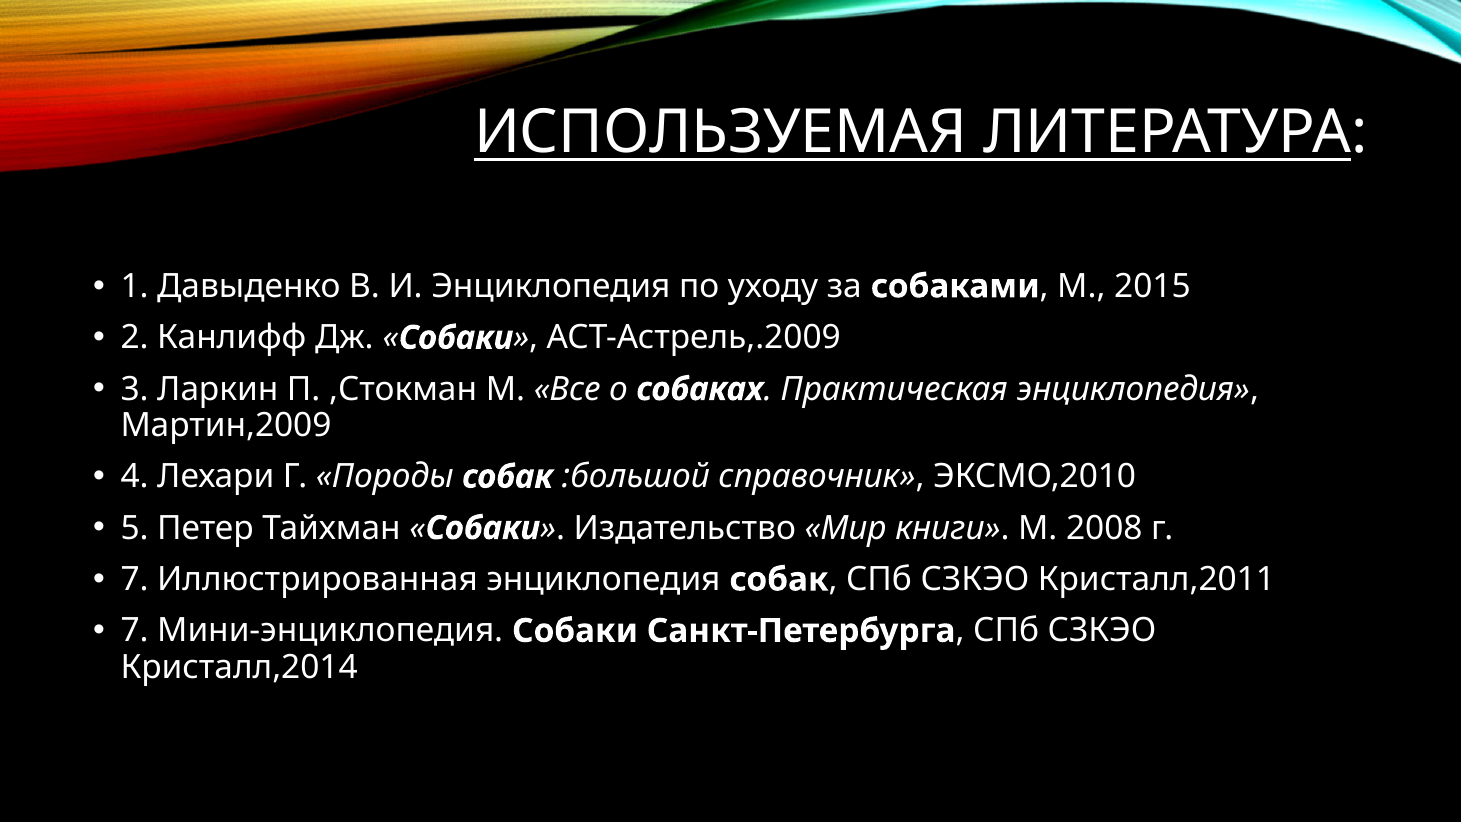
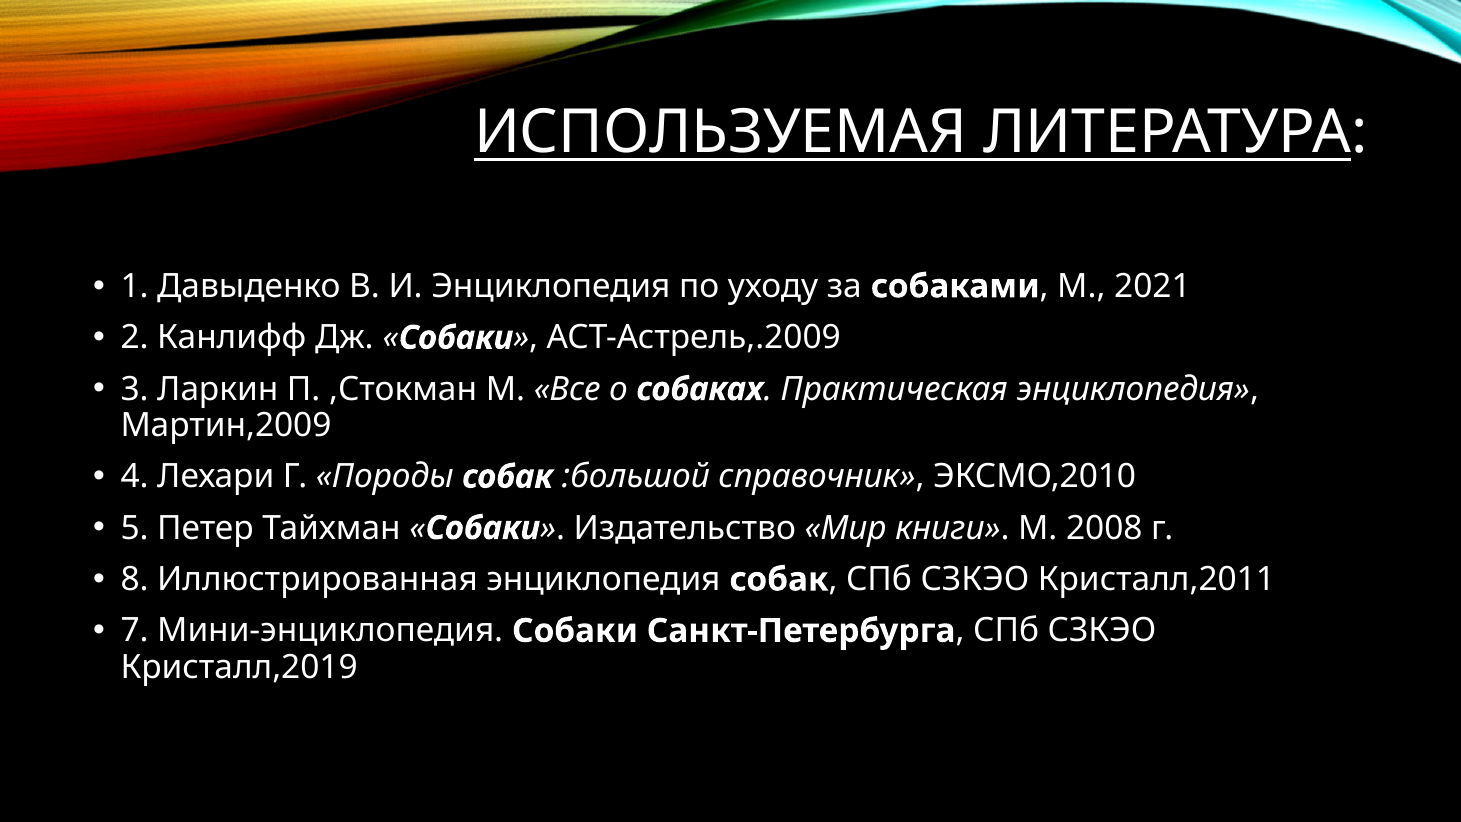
2015: 2015 -> 2021
7 at (135, 579): 7 -> 8
Кристалл,2014: Кристалл,2014 -> Кристалл,2019
